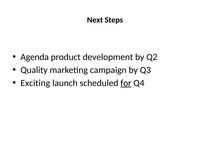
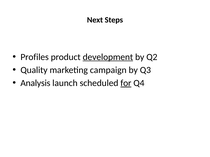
Agenda: Agenda -> Profiles
development underline: none -> present
Exciting: Exciting -> Analysis
